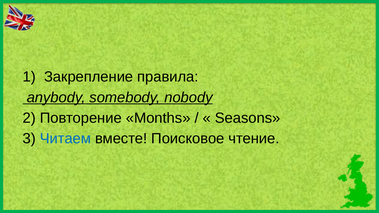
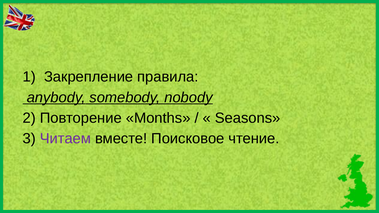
Читаем colour: blue -> purple
